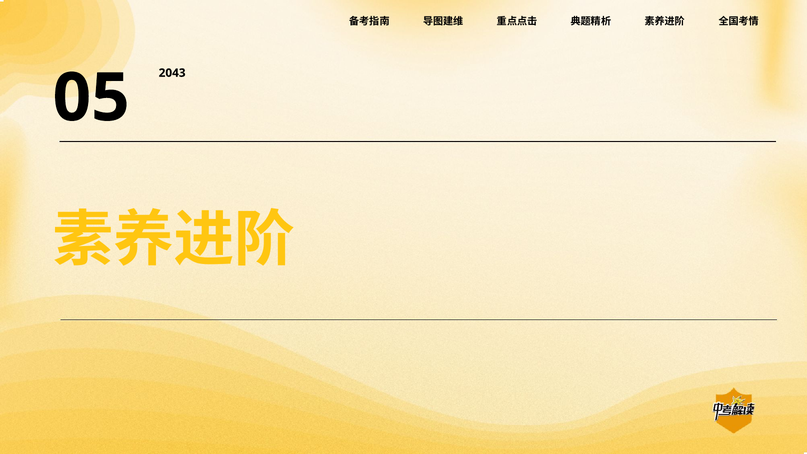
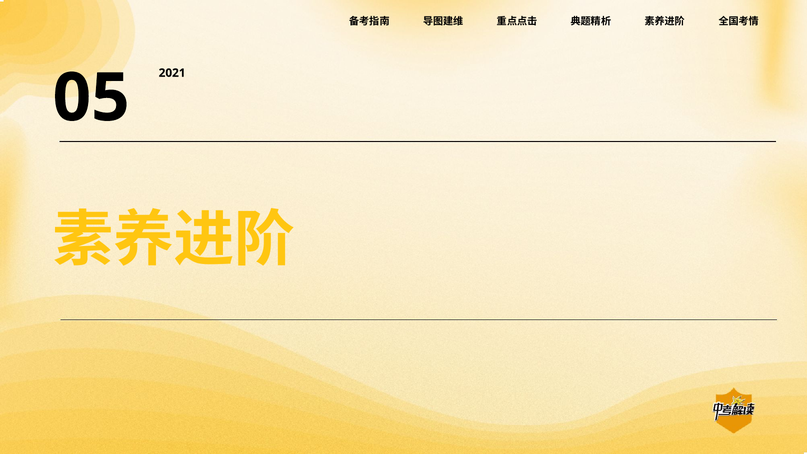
2043: 2043 -> 2021
